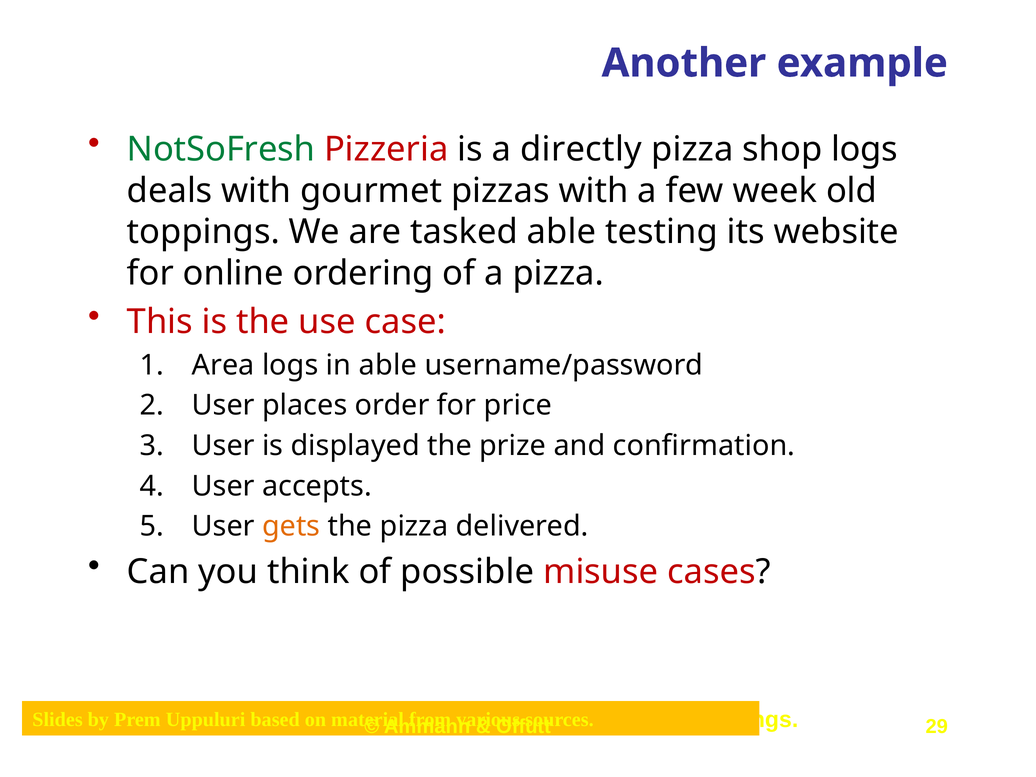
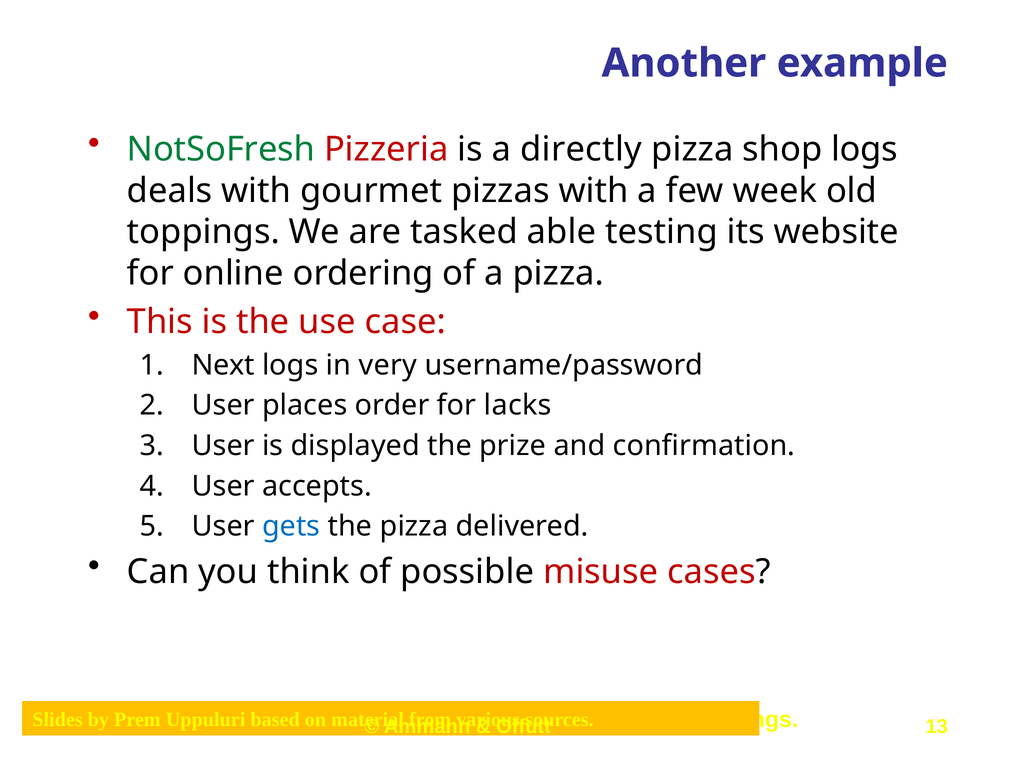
Area: Area -> Next
in able: able -> very
price: price -> lacks
gets colour: orange -> blue
29: 29 -> 13
